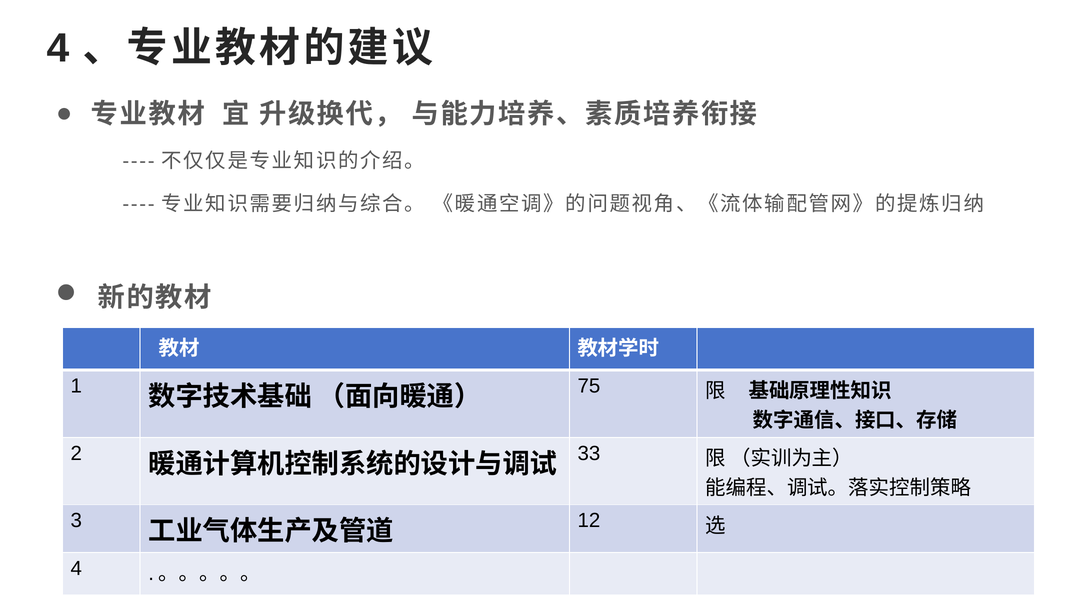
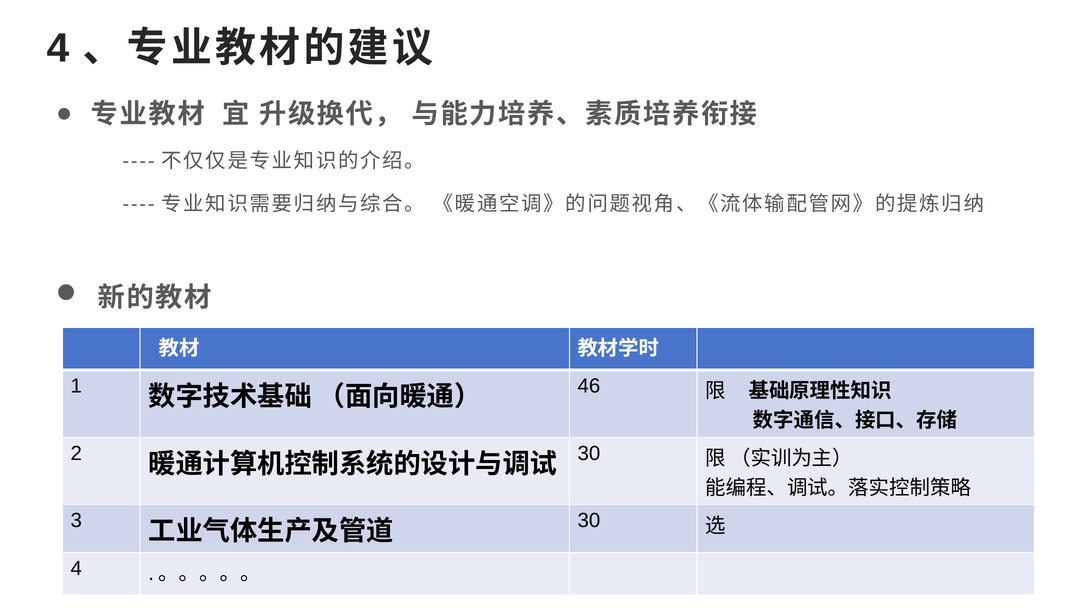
75: 75 -> 46
33 at (589, 453): 33 -> 30
12 at (589, 521): 12 -> 30
